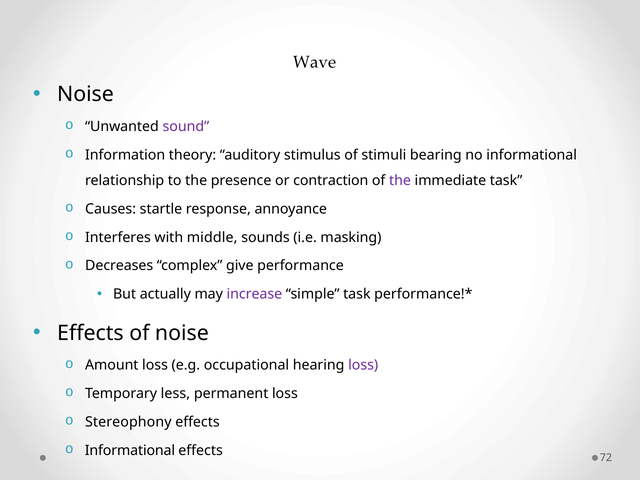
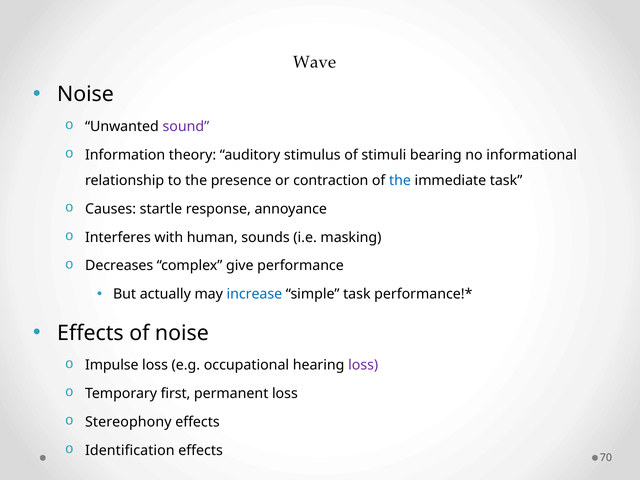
the at (400, 180) colour: purple -> blue
middle: middle -> human
increase colour: purple -> blue
Amount: Amount -> Impulse
less: less -> first
Informational at (130, 451): Informational -> Identification
72: 72 -> 70
